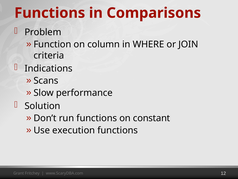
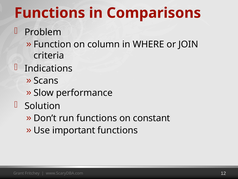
execution: execution -> important
